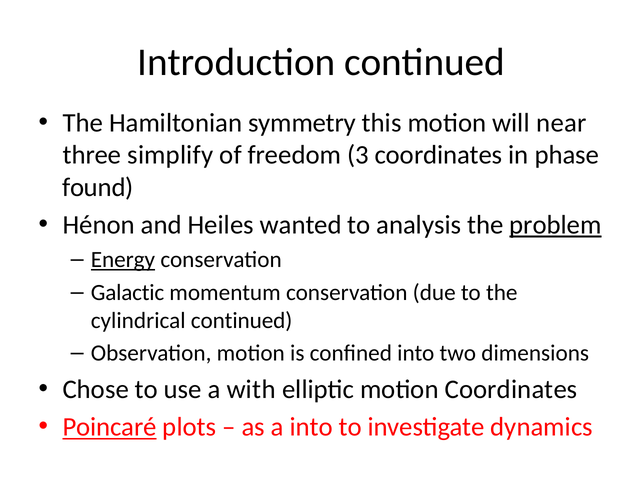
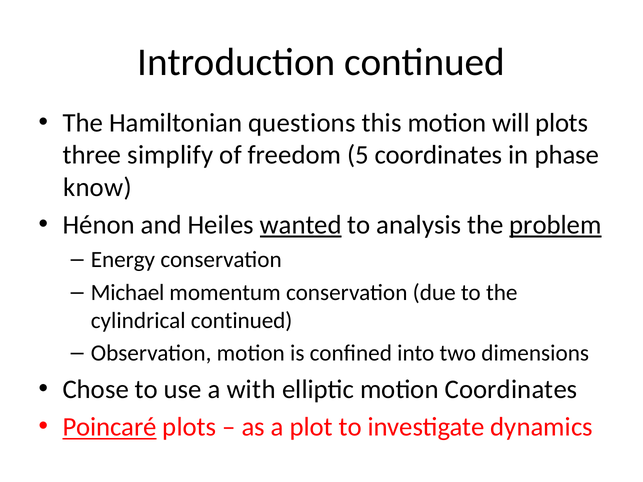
symmetry: symmetry -> questions
will near: near -> plots
3: 3 -> 5
found: found -> know
wanted underline: none -> present
Energy underline: present -> none
Galactic: Galactic -> Michael
a into: into -> plot
